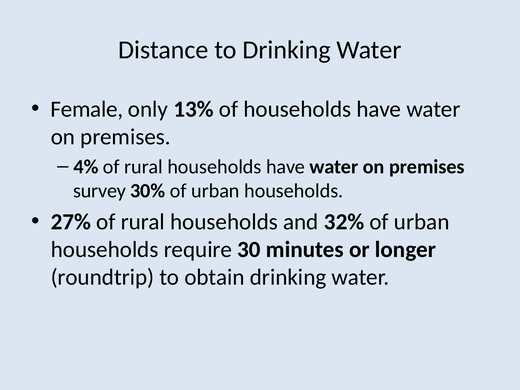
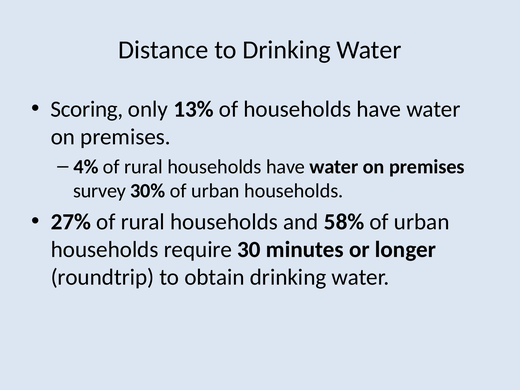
Female: Female -> Scoring
32%: 32% -> 58%
